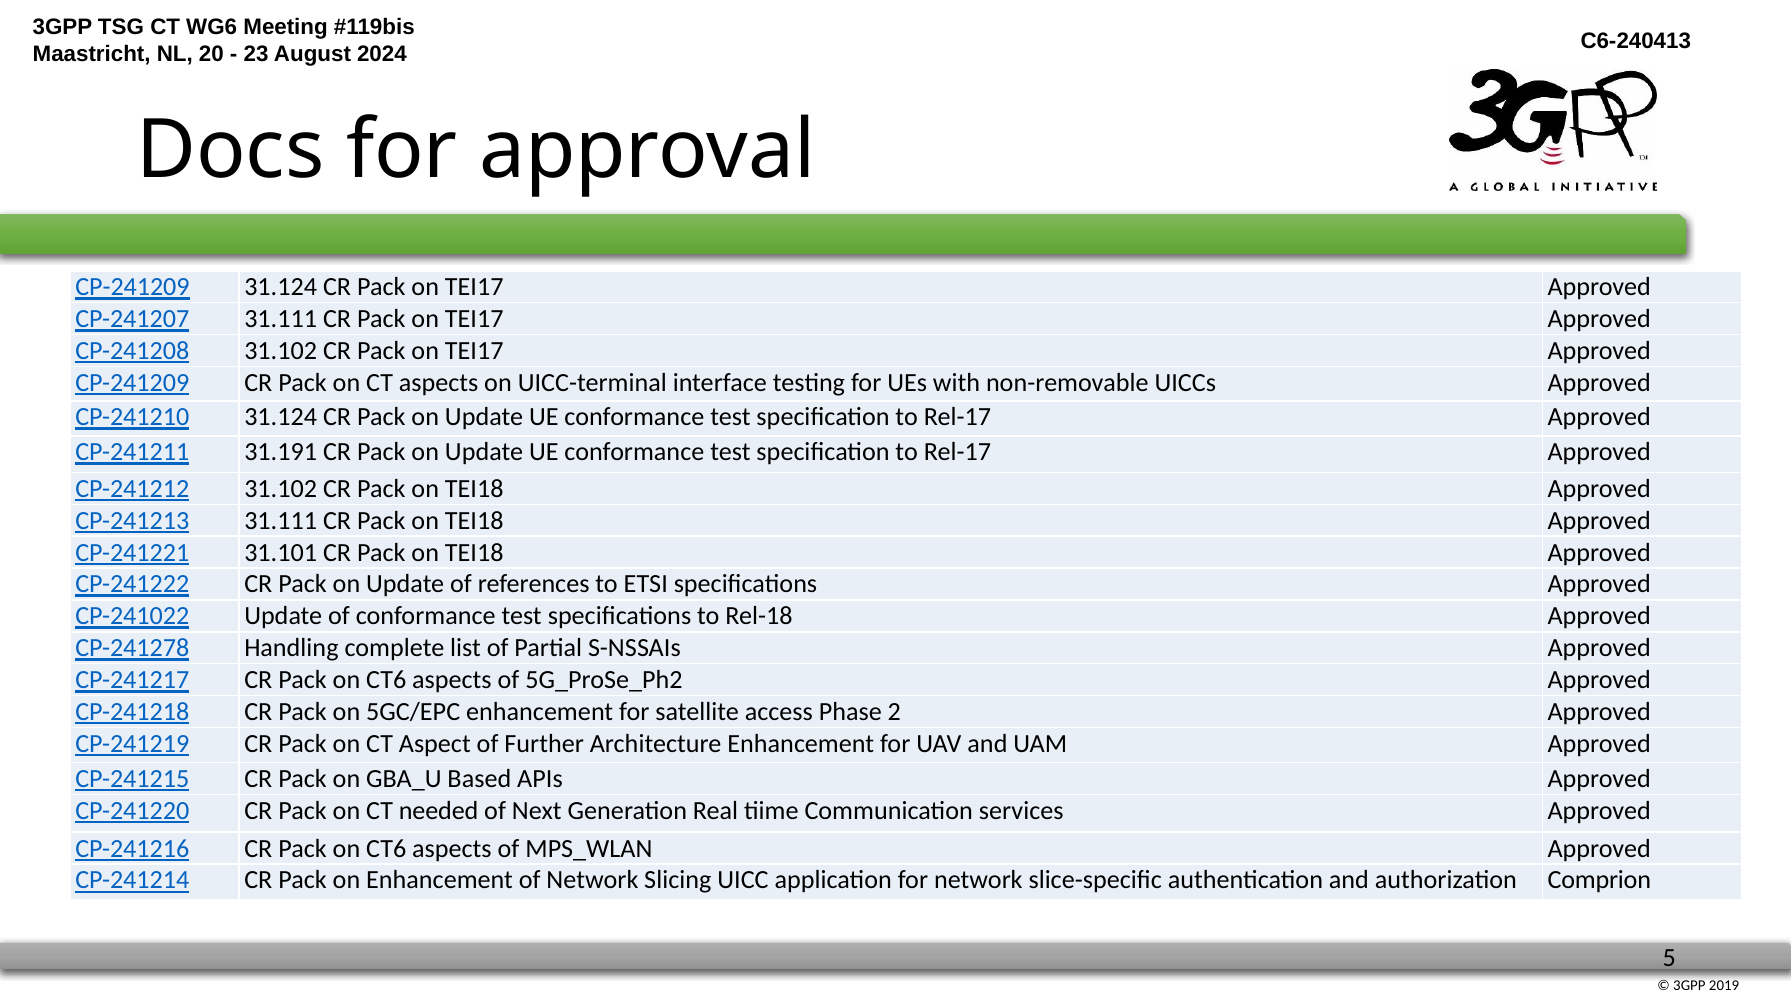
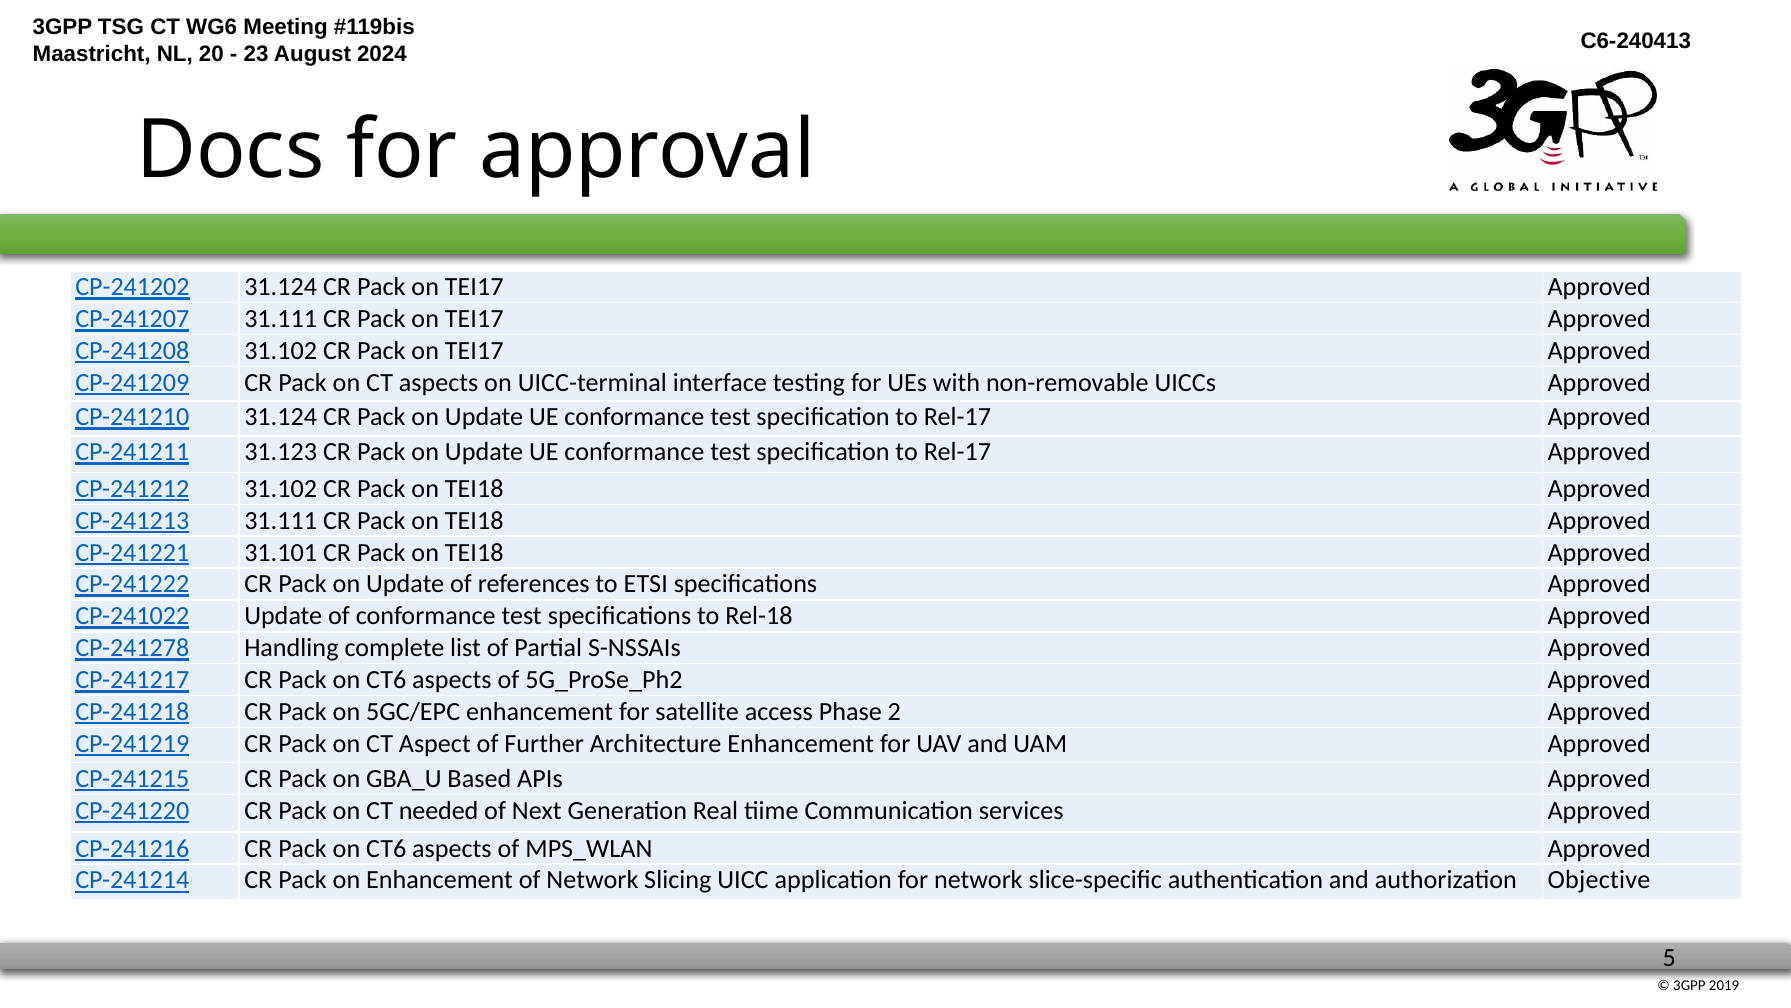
CP-241209 at (132, 287): CP-241209 -> CP-241202
31.191: 31.191 -> 31.123
Comprion: Comprion -> Objective
